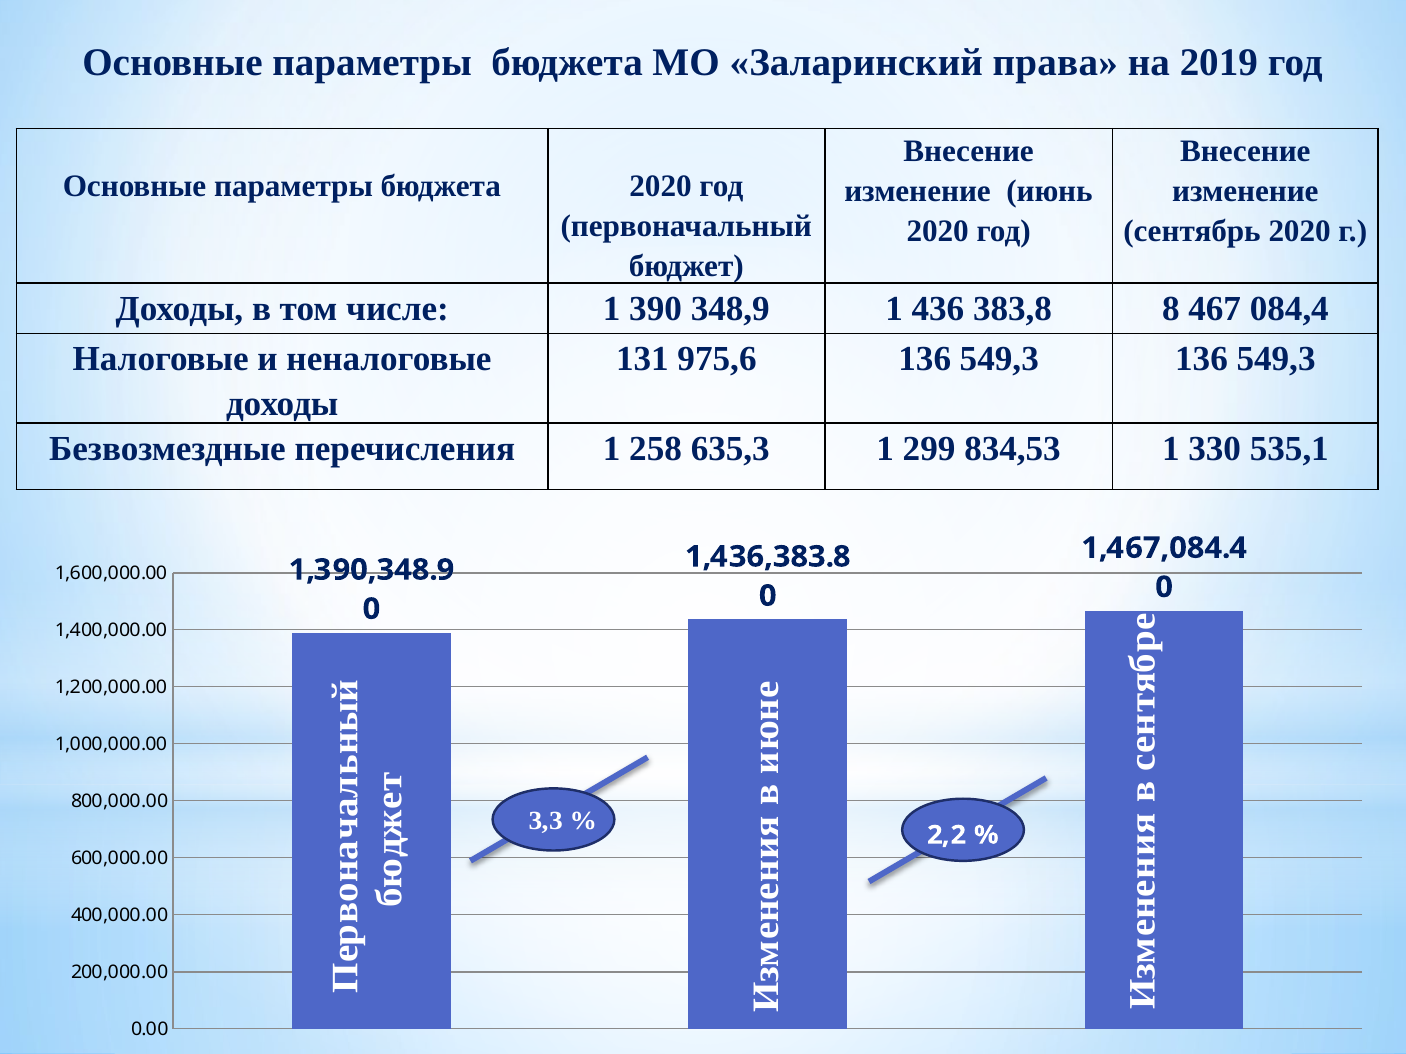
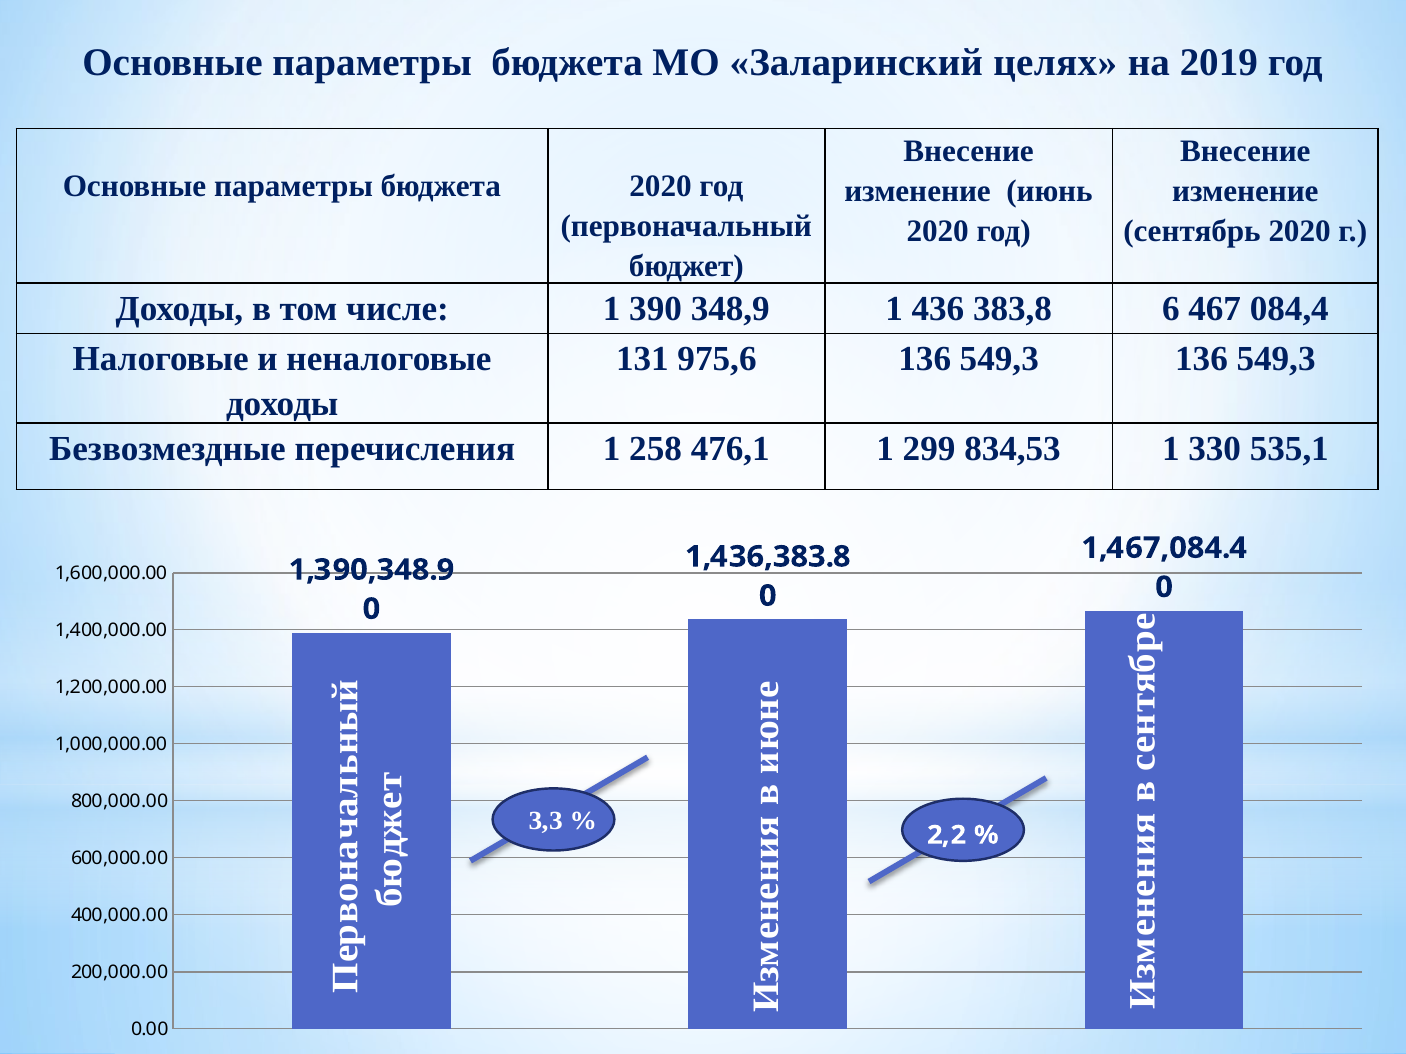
права: права -> целях
8: 8 -> 6
635,3: 635,3 -> 476,1
